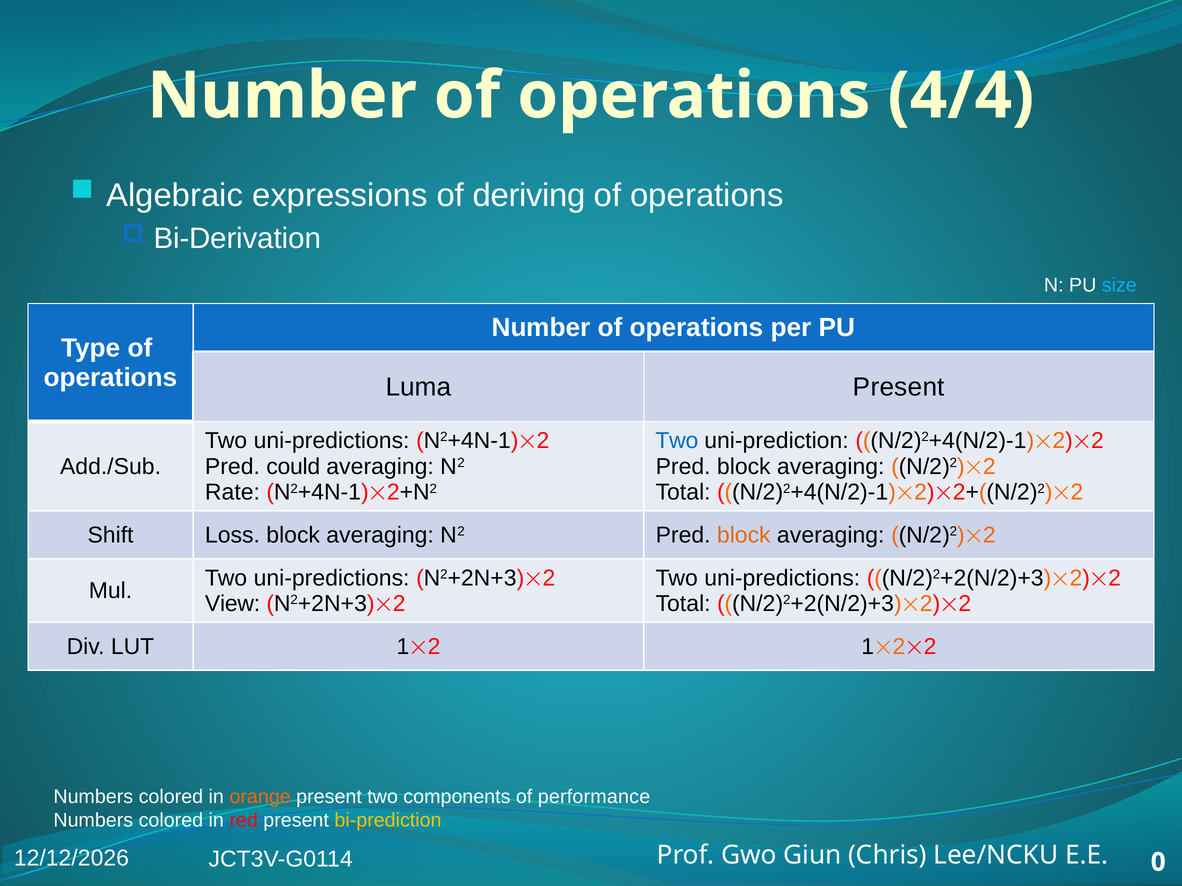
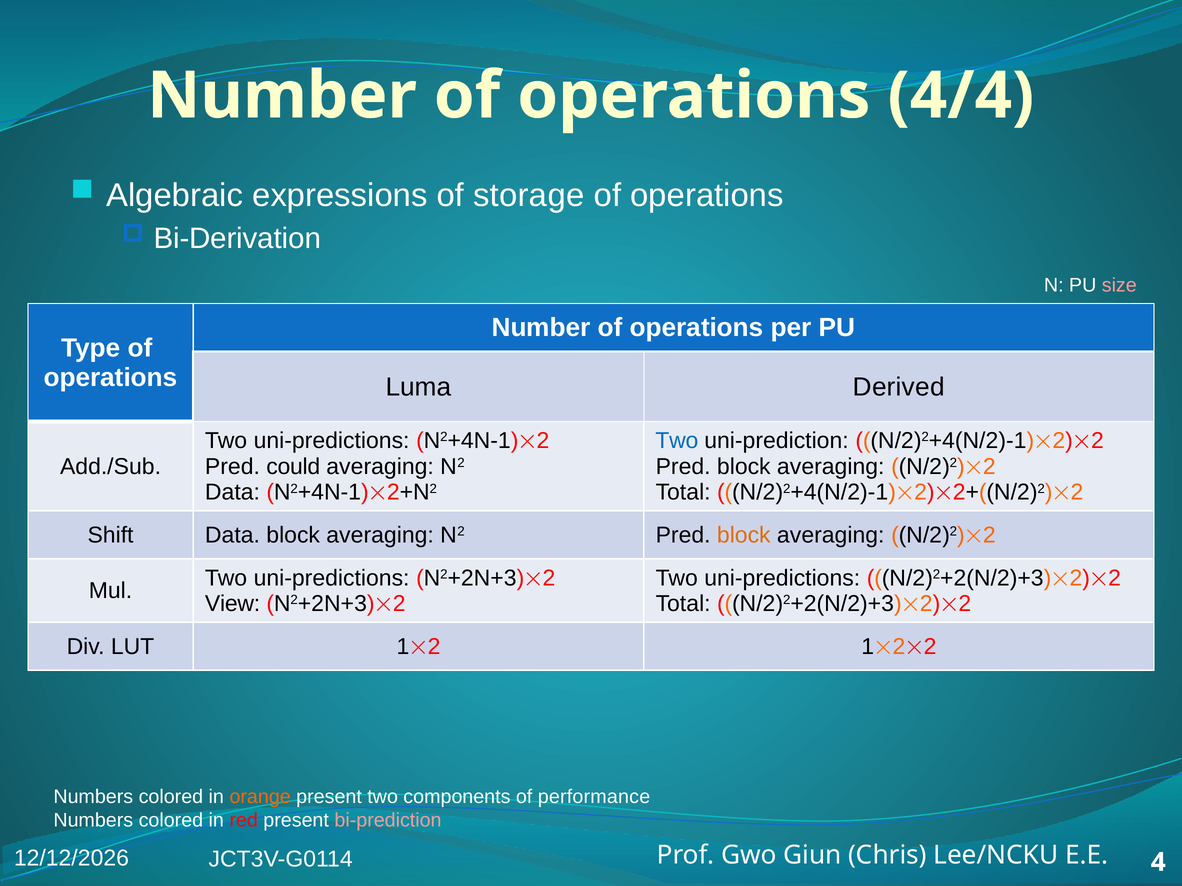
deriving: deriving -> storage
size colour: light blue -> pink
Luma Present: Present -> Derived
Rate at (232, 493): Rate -> Data
Shift Loss: Loss -> Data
bi-prediction colour: yellow -> pink
0: 0 -> 4
